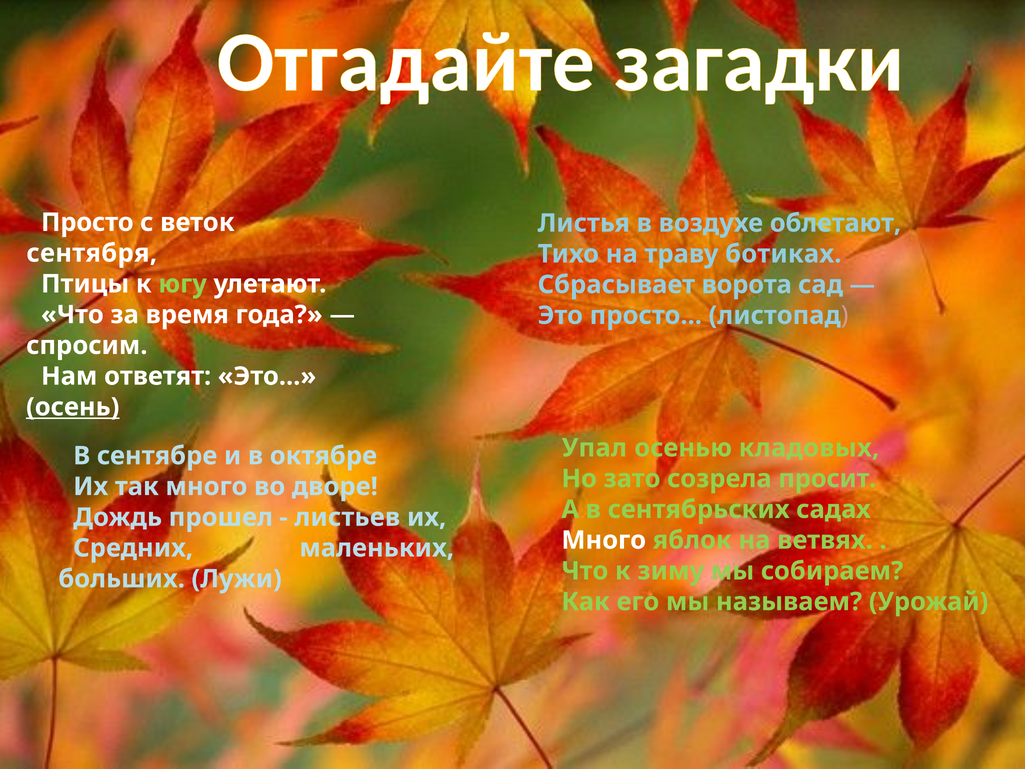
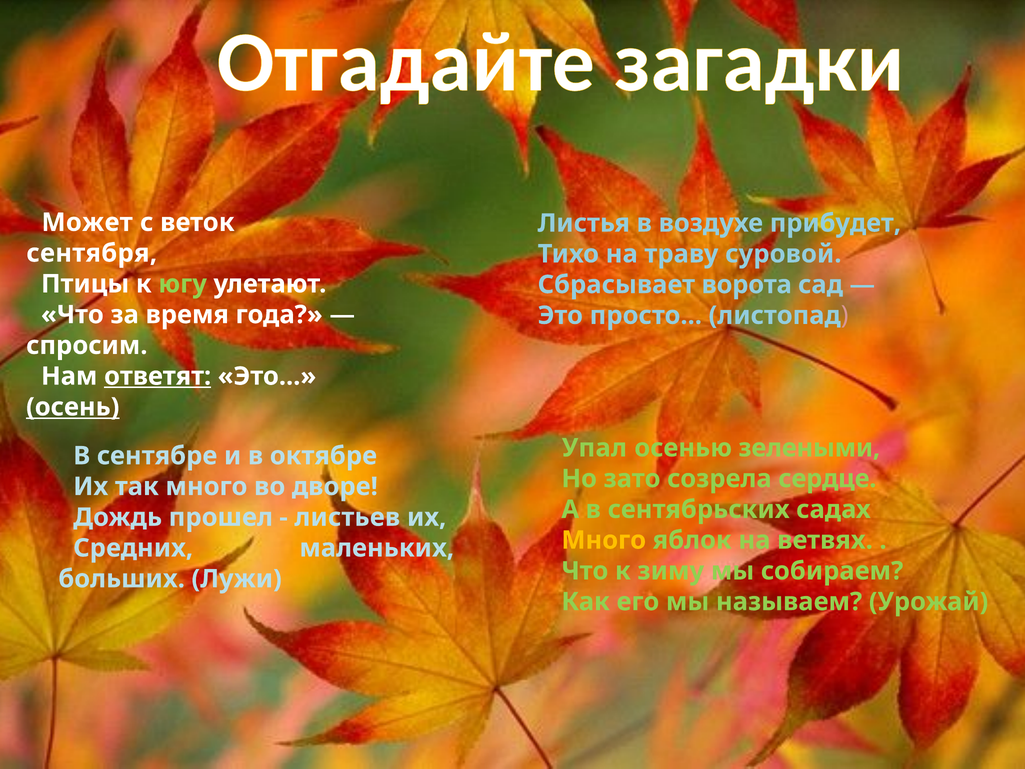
Просто at (87, 222): Просто -> Может
облетают: облетают -> прибудет
ботиках: ботиках -> суровой
ответят underline: none -> present
кладовых: кладовых -> зелеными
просит: просит -> сердце
Много at (604, 540) colour: white -> yellow
